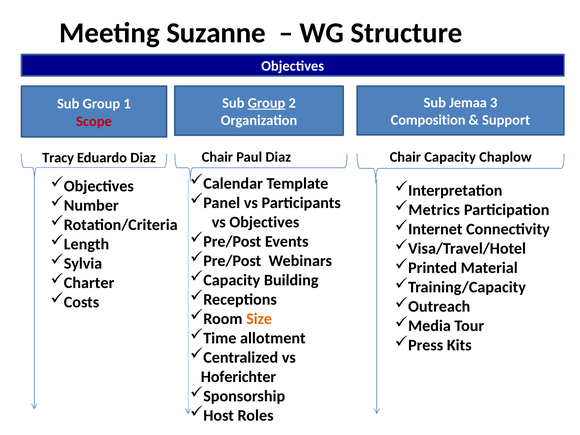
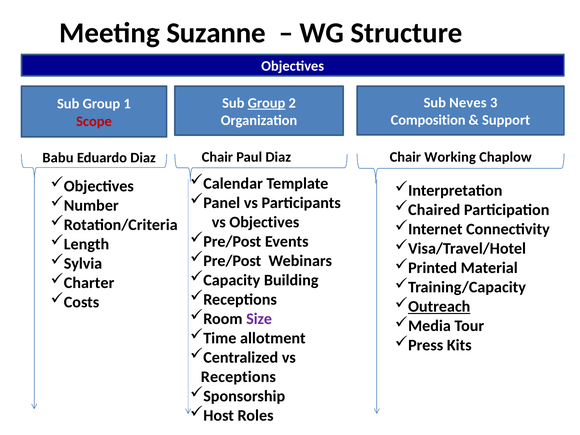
Jemaa: Jemaa -> Neves
Chair Capacity: Capacity -> Working
Tracy: Tracy -> Babu
Metrics: Metrics -> Chaired
Outreach underline: none -> present
Size colour: orange -> purple
Hoferichter at (238, 377): Hoferichter -> Receptions
